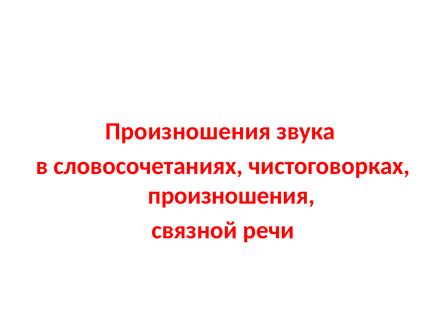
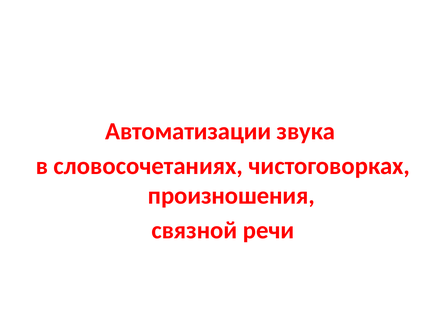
Произношения at (188, 132): Произношения -> Автоматизации
